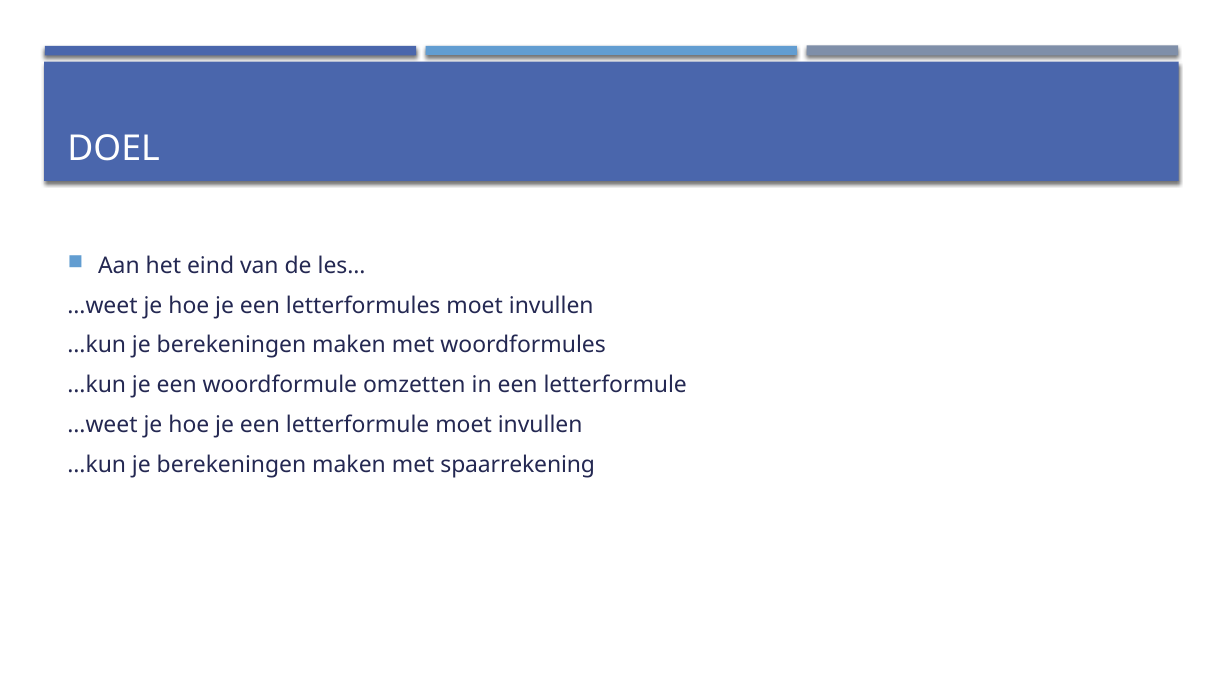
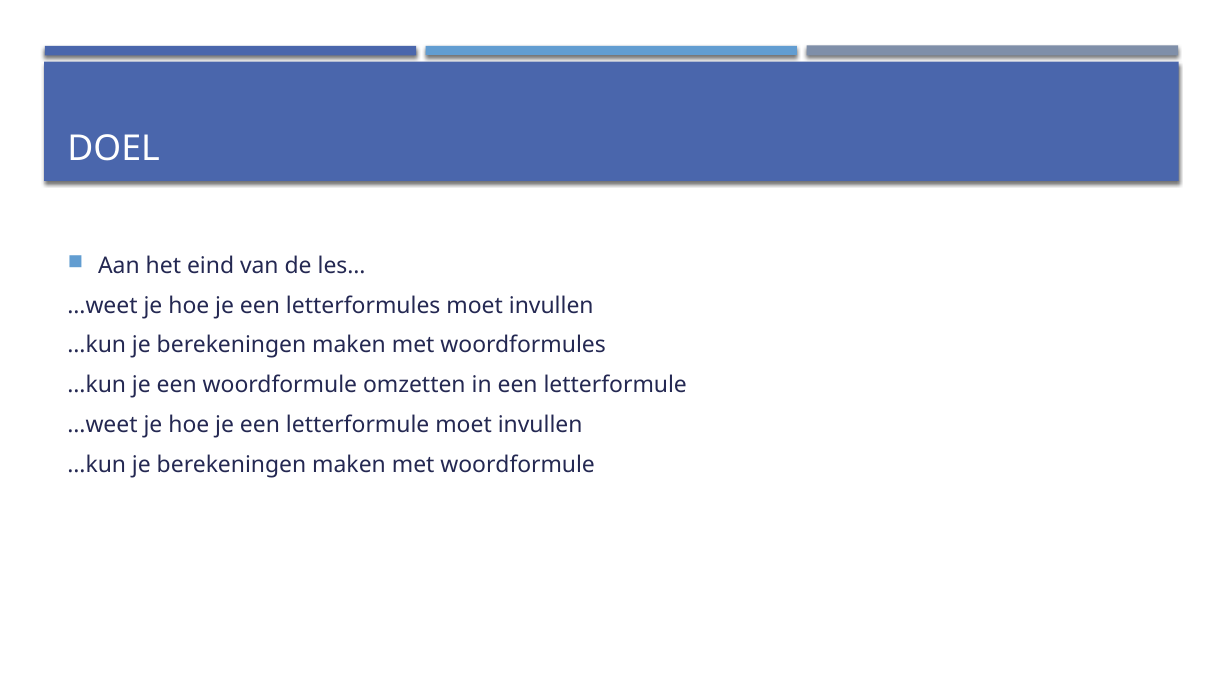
met spaarrekening: spaarrekening -> woordformule
